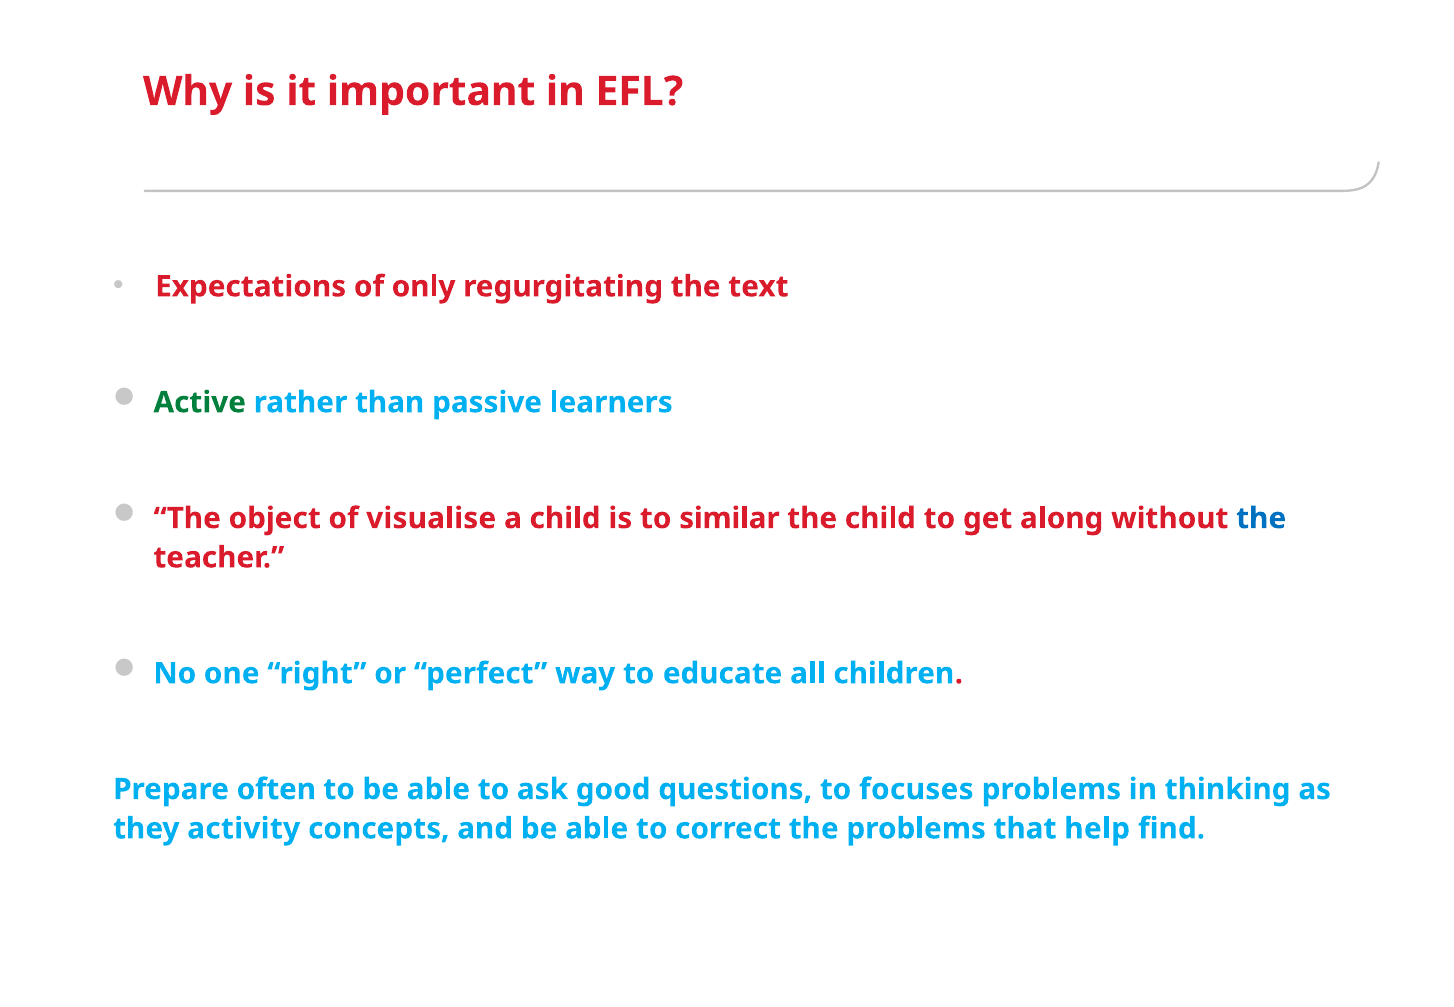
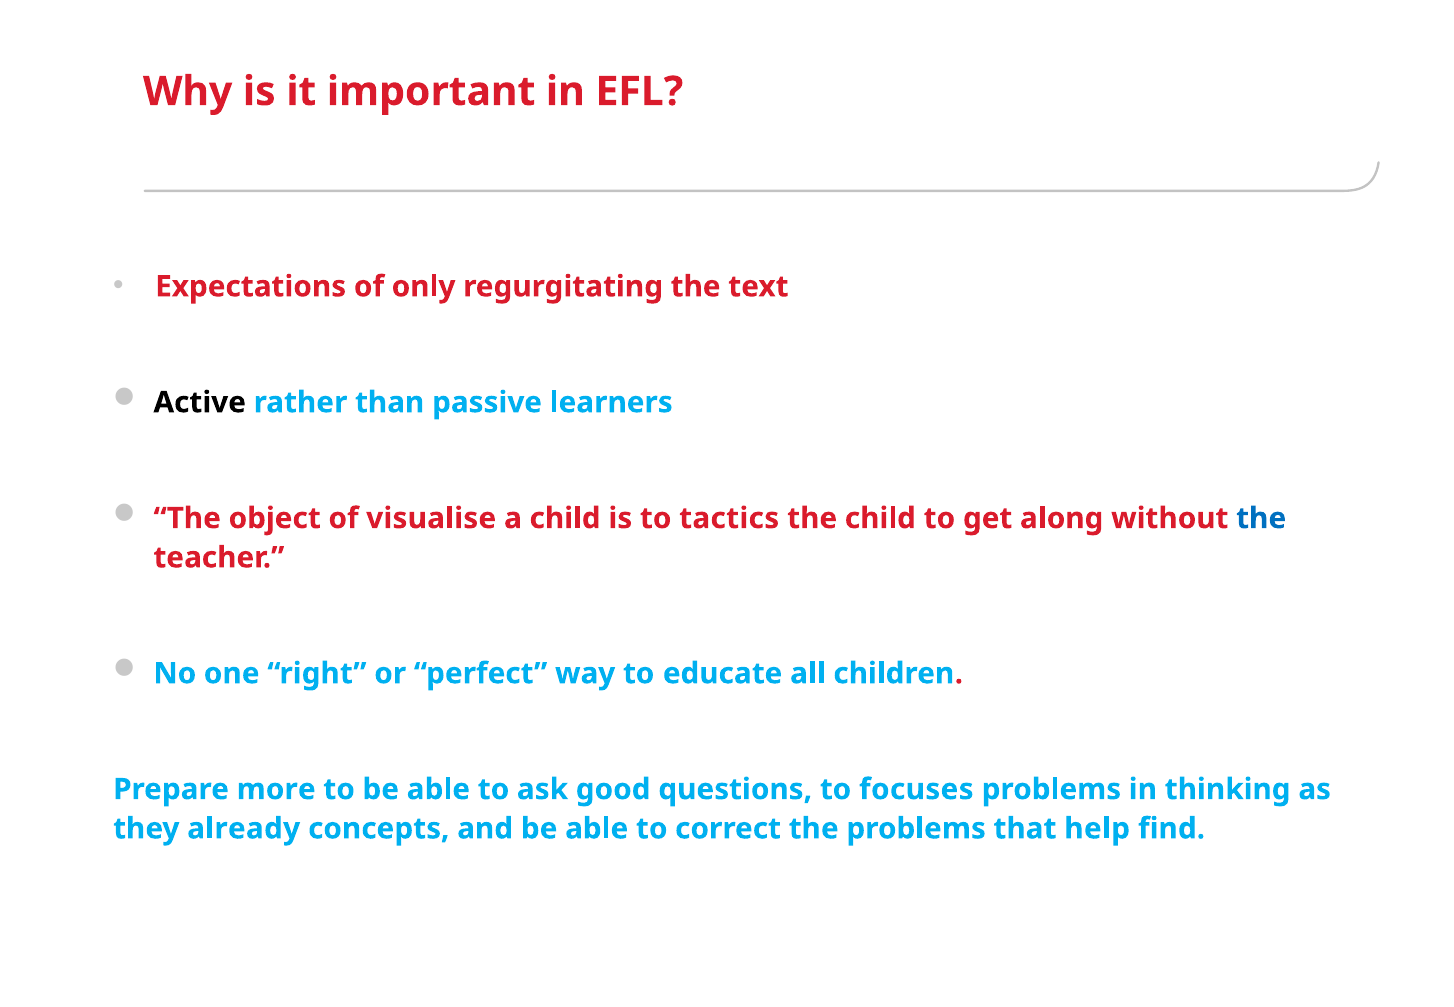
Active colour: green -> black
similar: similar -> tactics
often: often -> more
activity: activity -> already
